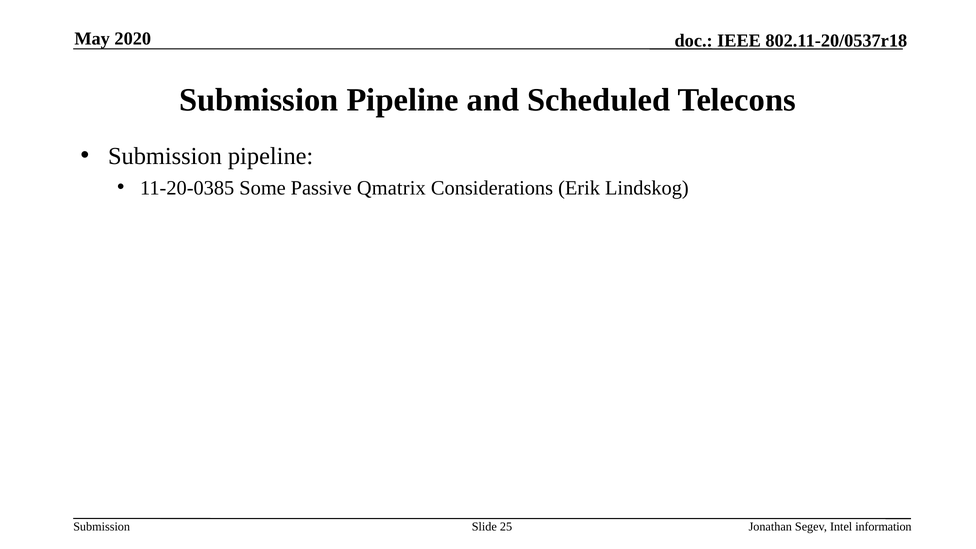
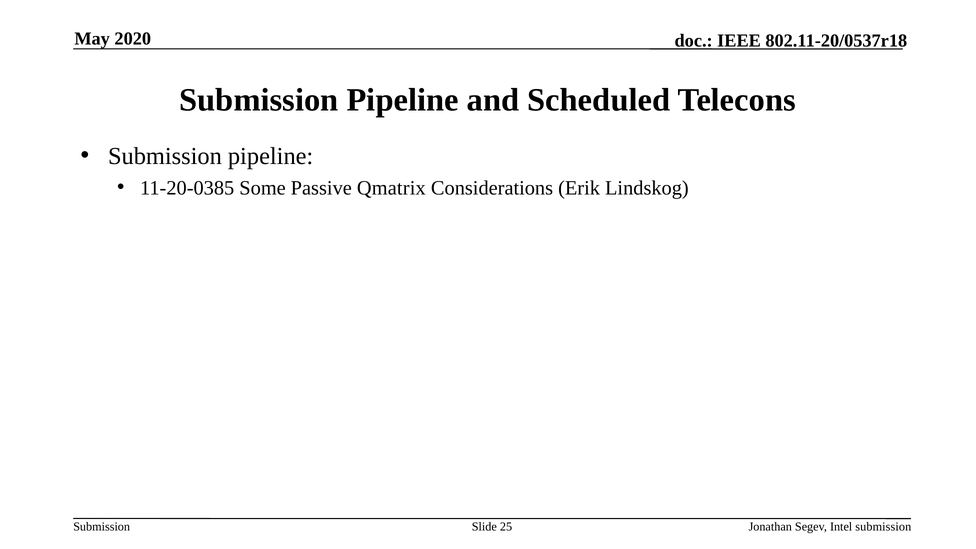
Intel information: information -> submission
